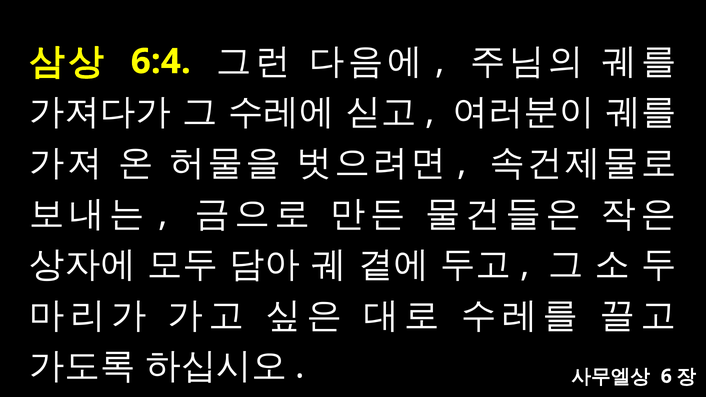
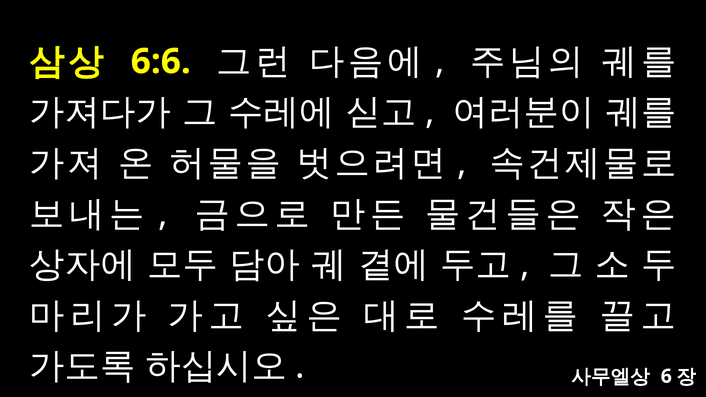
6:4: 6:4 -> 6:6
